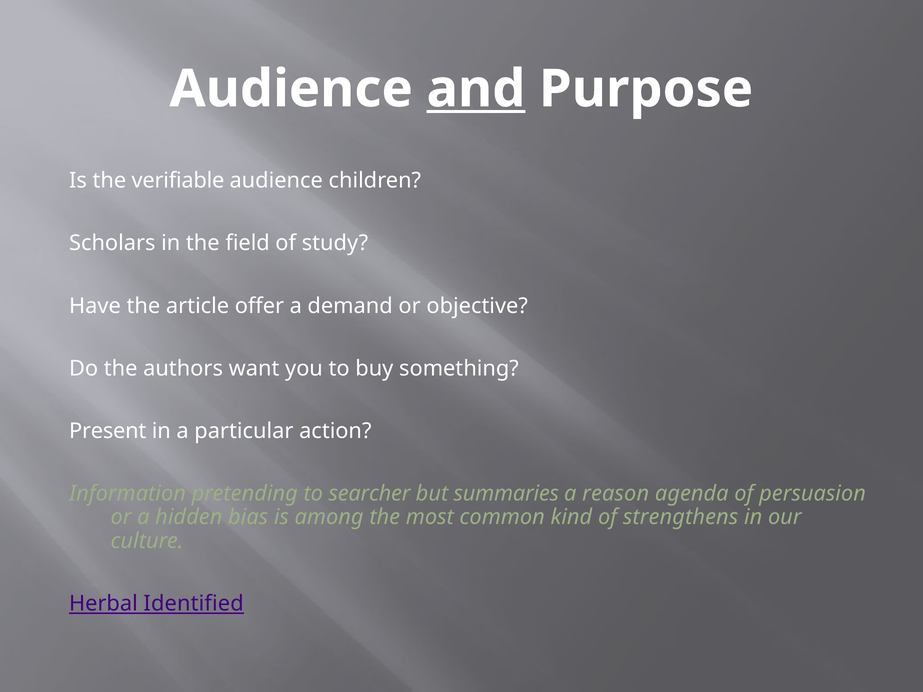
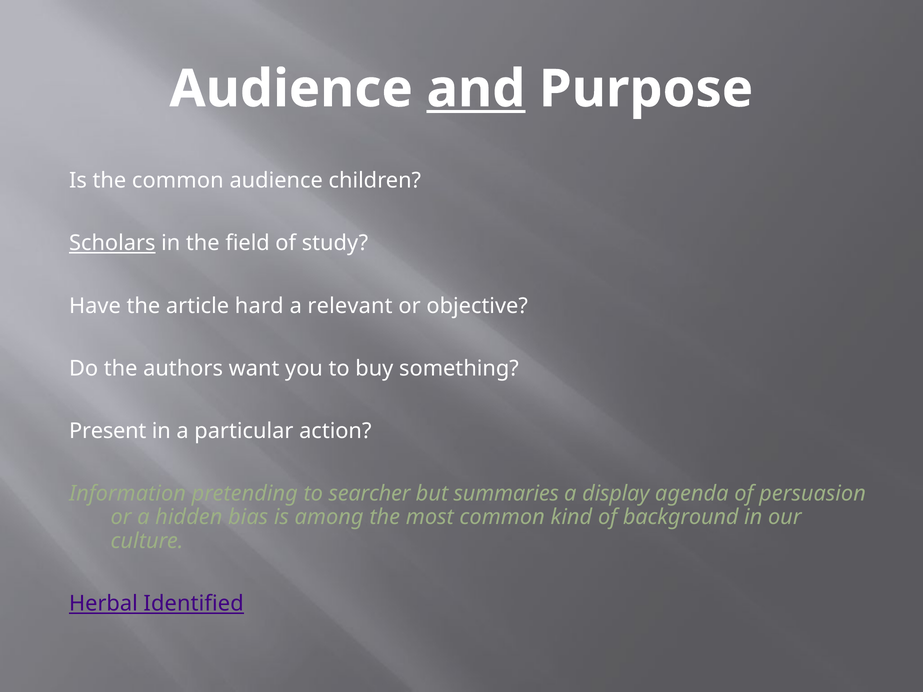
the verifiable: verifiable -> common
Scholars underline: none -> present
offer: offer -> hard
demand: demand -> relevant
reason: reason -> display
strengthens: strengthens -> background
